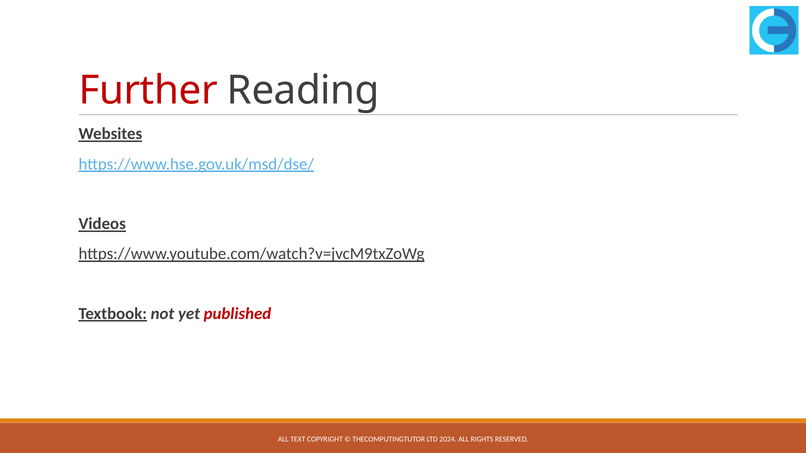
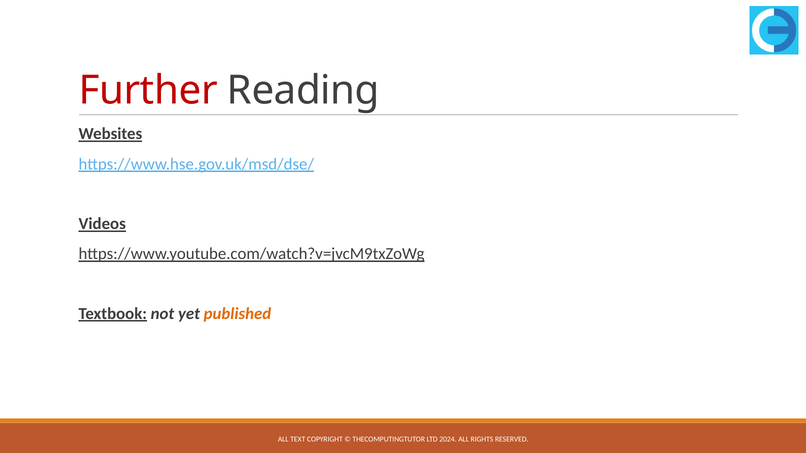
published colour: red -> orange
